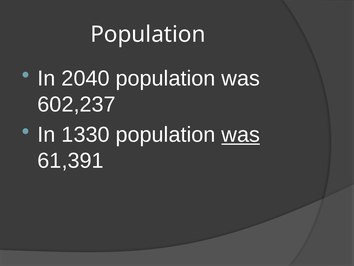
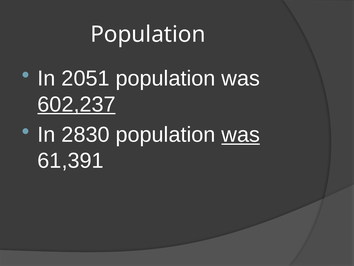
2040: 2040 -> 2051
602,237 underline: none -> present
1330: 1330 -> 2830
